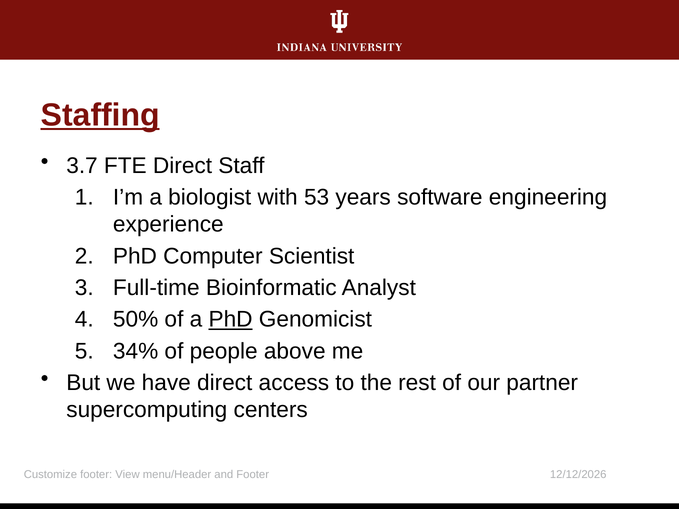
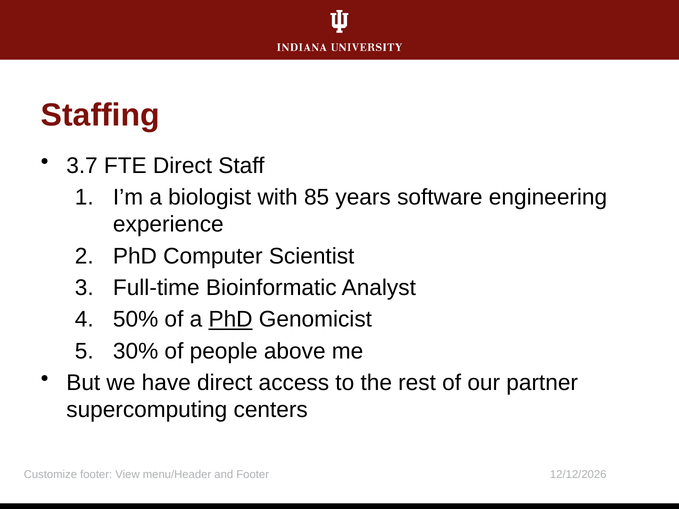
Staffing underline: present -> none
53: 53 -> 85
34%: 34% -> 30%
